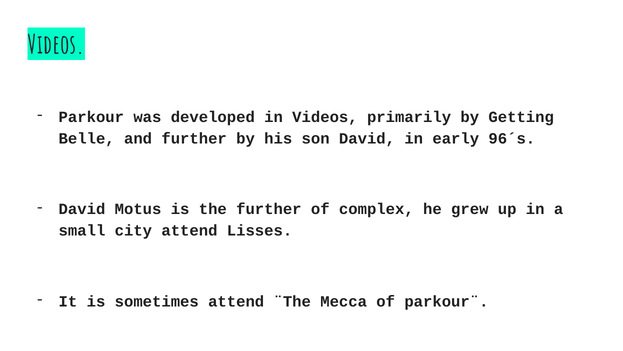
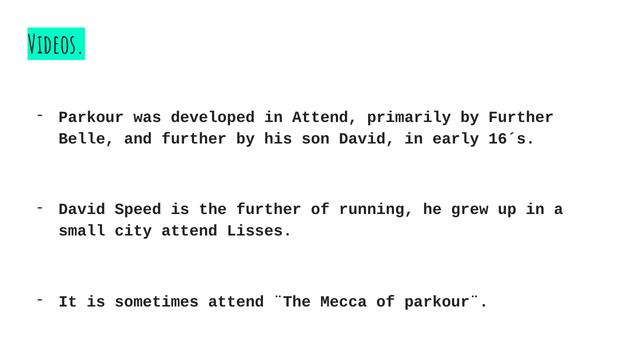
in Videos: Videos -> Attend
by Getting: Getting -> Further
96´s: 96´s -> 16´s
Motus: Motus -> Speed
complex: complex -> running
